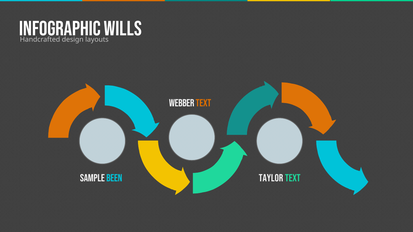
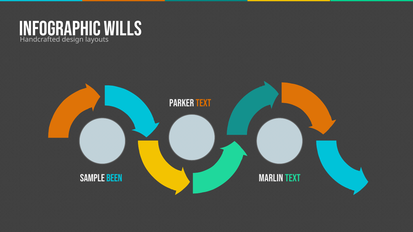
WEBBER: WEBBER -> PARKER
TAYLOR: TAYLOR -> MARLIN
